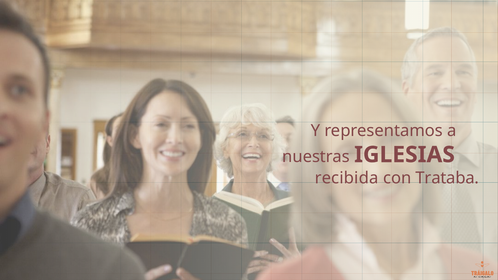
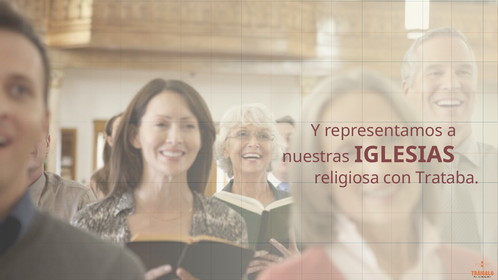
recibida: recibida -> religiosa
